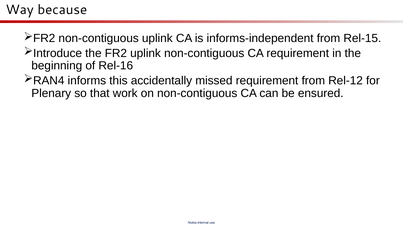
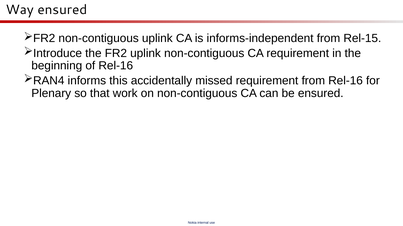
Way because: because -> ensured
from Rel-12: Rel-12 -> Rel-16
